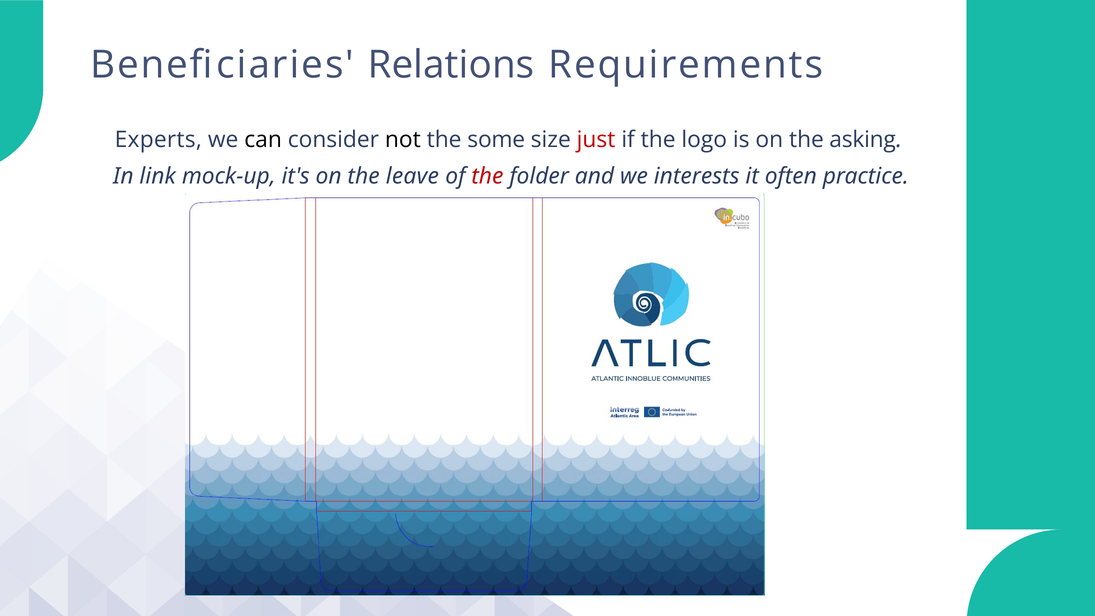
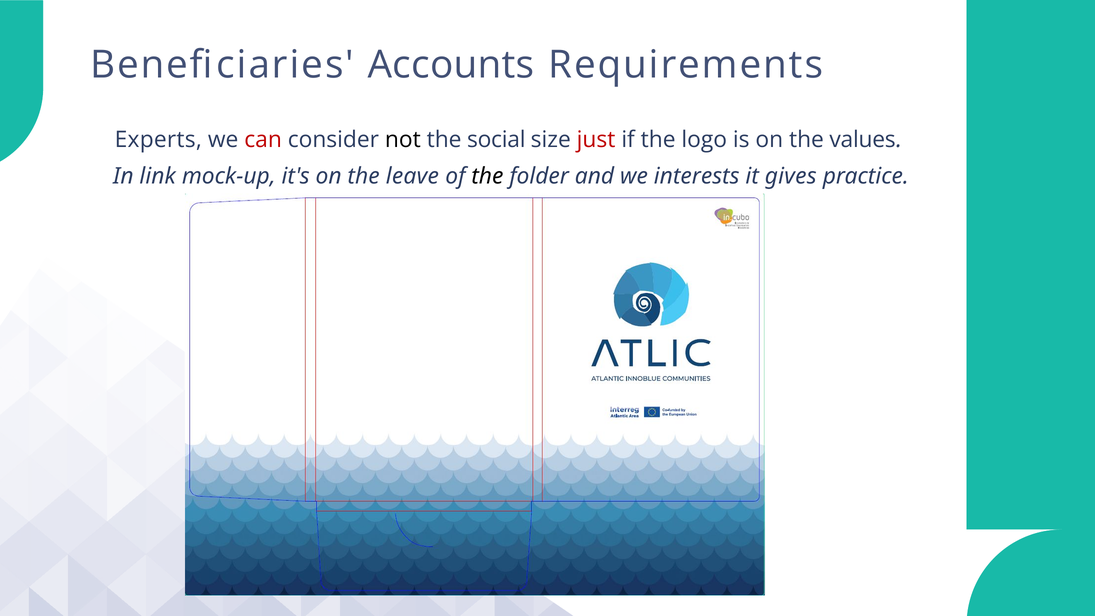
Relations: Relations -> Accounts
can colour: black -> red
some: some -> social
asking: asking -> values
the at (487, 176) colour: red -> black
often: often -> gives
